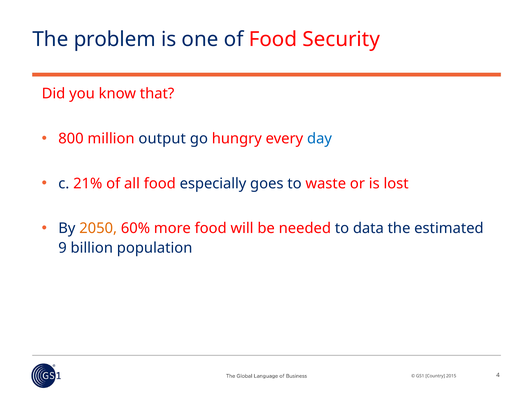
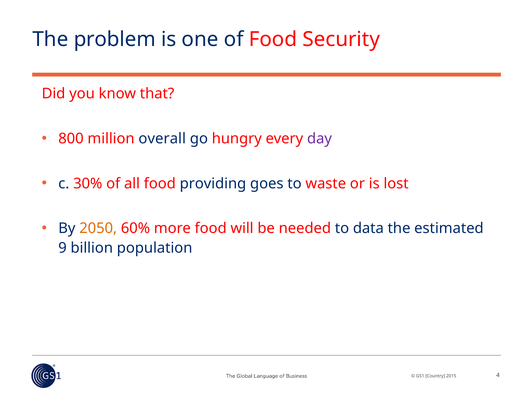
output: output -> overall
day colour: blue -> purple
21%: 21% -> 30%
especially: especially -> providing
